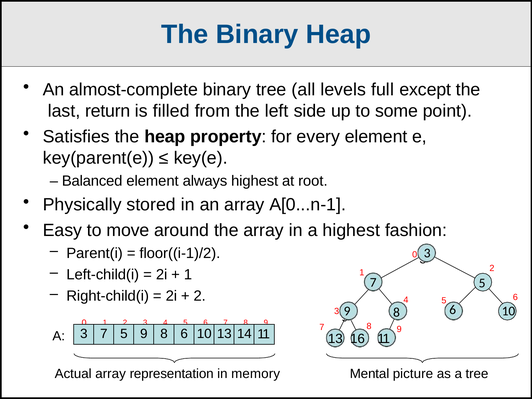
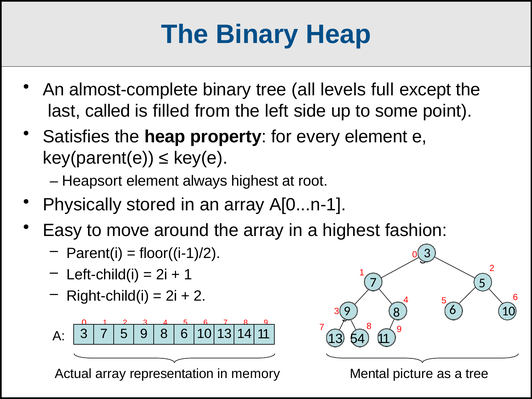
return: return -> called
Balanced: Balanced -> Heapsort
16: 16 -> 54
